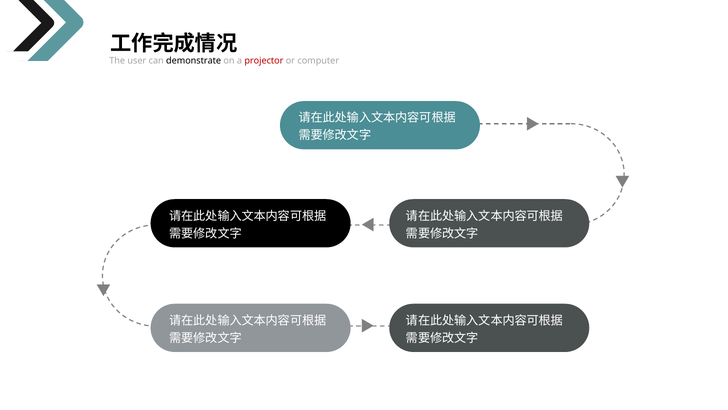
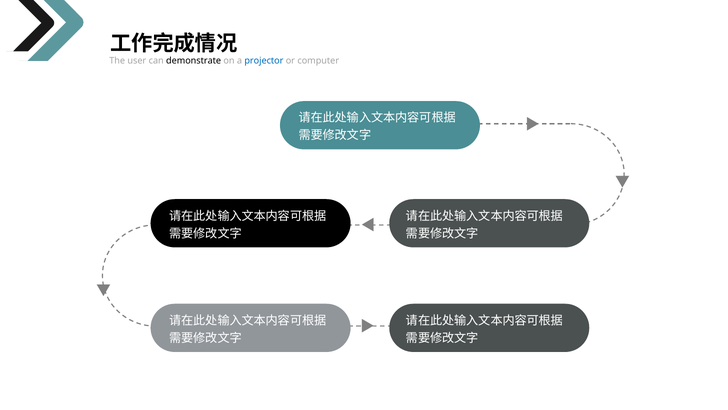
projector colour: red -> blue
